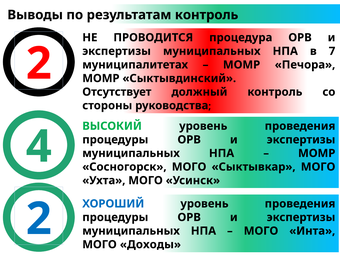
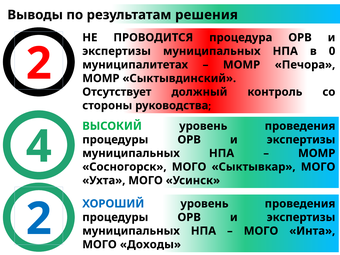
результатам контроль: контроль -> решения
7: 7 -> 0
